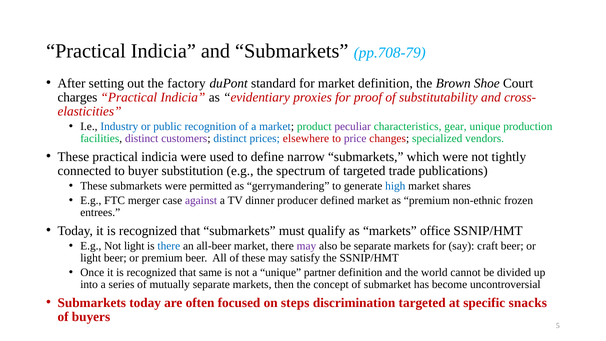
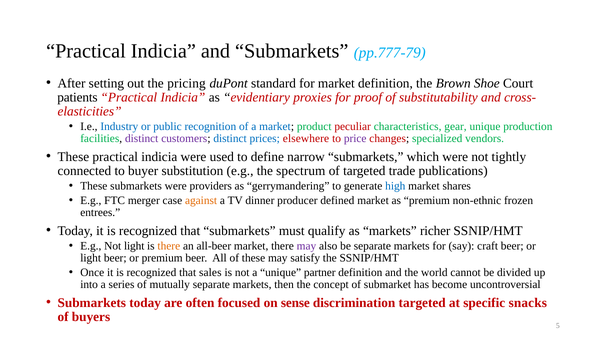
pp.708-79: pp.708-79 -> pp.777-79
factory: factory -> pricing
charges: charges -> patients
peculiar colour: purple -> red
permitted: permitted -> providers
against colour: purple -> orange
office: office -> richer
there at (169, 246) colour: blue -> orange
same: same -> sales
steps: steps -> sense
